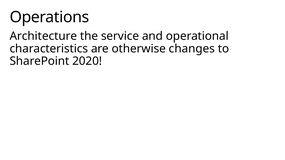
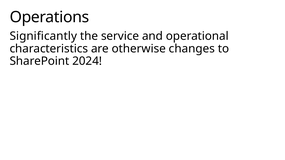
Architecture: Architecture -> Significantly
2020: 2020 -> 2024
